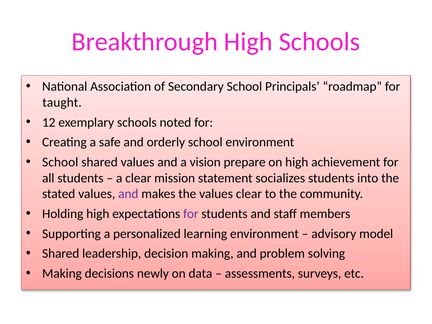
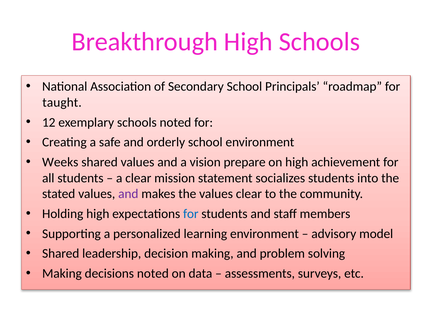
School at (60, 162): School -> Weeks
for at (191, 214) colour: purple -> blue
decisions newly: newly -> noted
